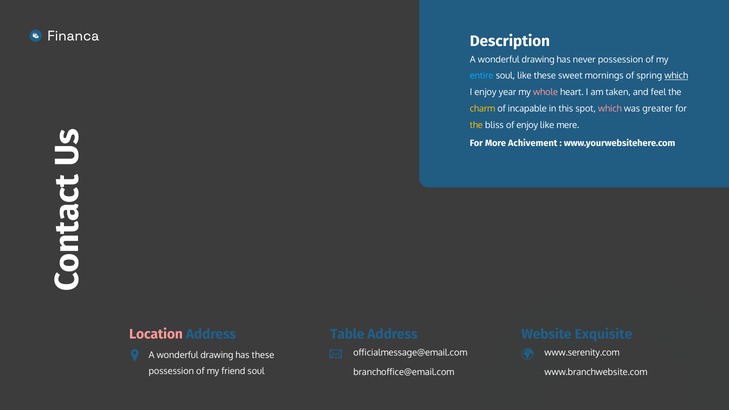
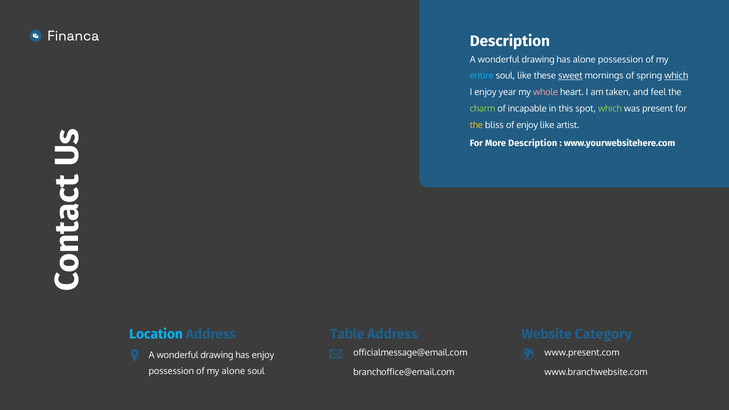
has never: never -> alone
sweet underline: none -> present
charm colour: yellow -> light green
which at (610, 109) colour: pink -> light green
greater: greater -> present
mere: mere -> artist
More Achivement: Achivement -> Description
Location colour: pink -> light blue
Exquisite: Exquisite -> Category
www.serenity.com: www.serenity.com -> www.present.com
has these: these -> enjoy
my friend: friend -> alone
